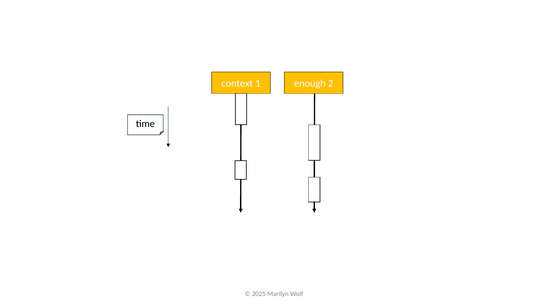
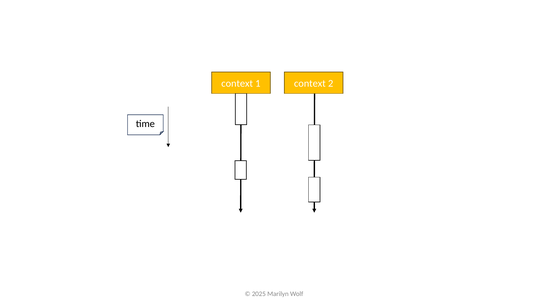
1 enough: enough -> context
